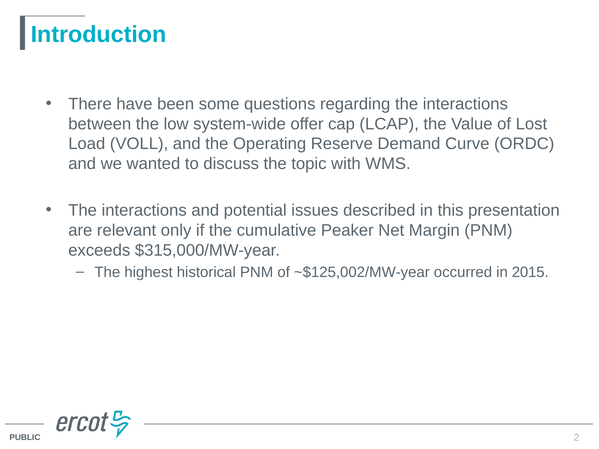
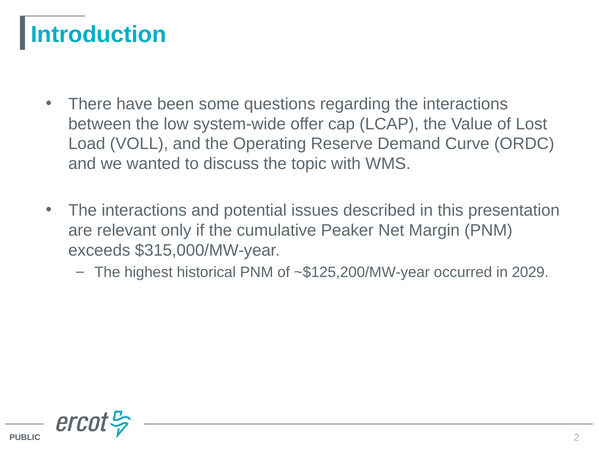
~$125,002/MW-year: ~$125,002/MW-year -> ~$125,200/MW-year
2015: 2015 -> 2029
